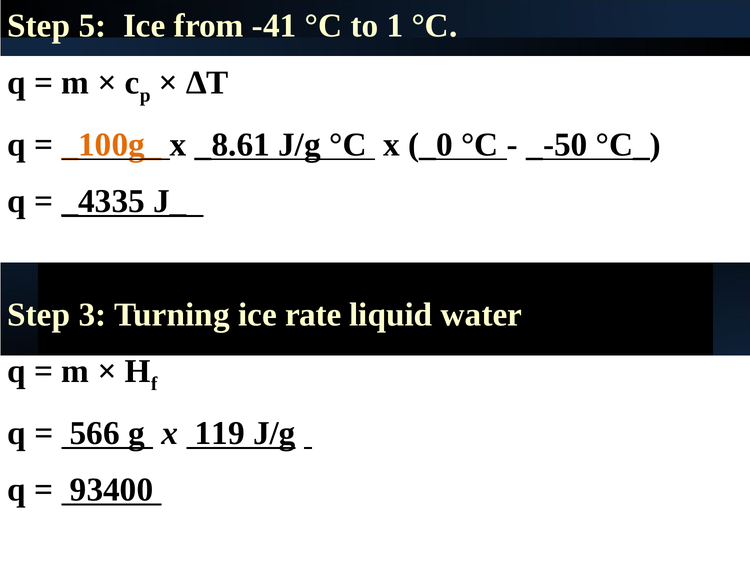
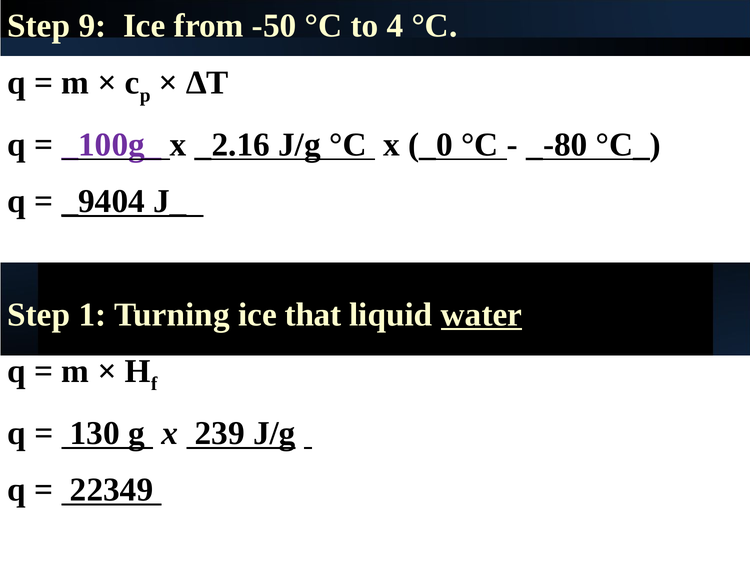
5: 5 -> 9
-41: -41 -> -50
1: 1 -> 4
_100g_ colour: orange -> purple
_8.61: _8.61 -> _2.16
_-50: _-50 -> _-80
_4335: _4335 -> _9404
3: 3 -> 1
rate: rate -> that
water underline: none -> present
566: 566 -> 130
119: 119 -> 239
93400: 93400 -> 22349
